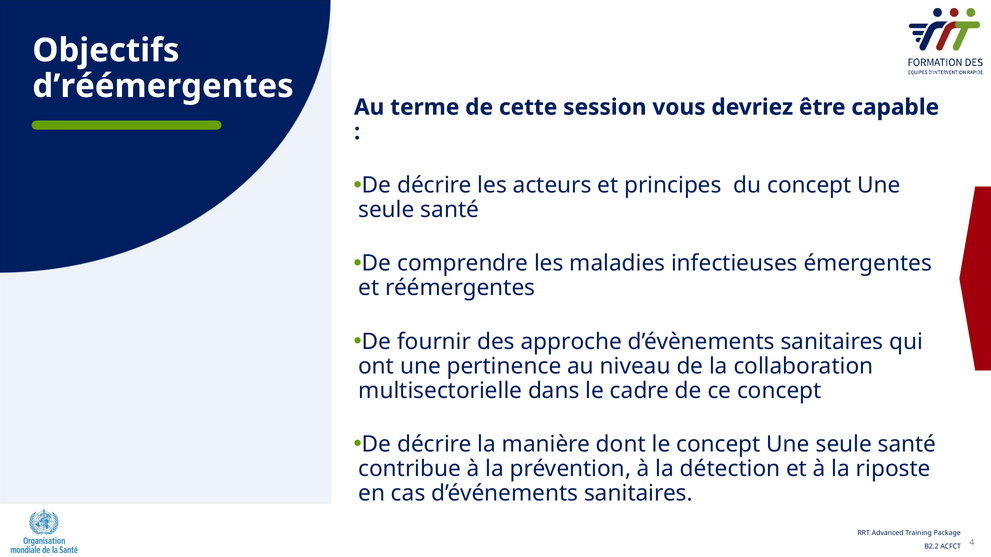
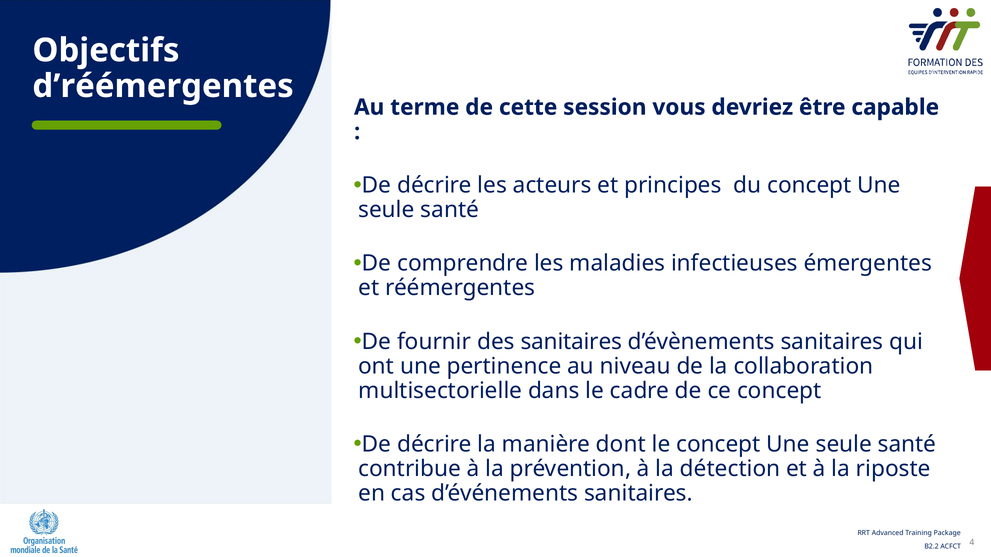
des approche: approche -> sanitaires
